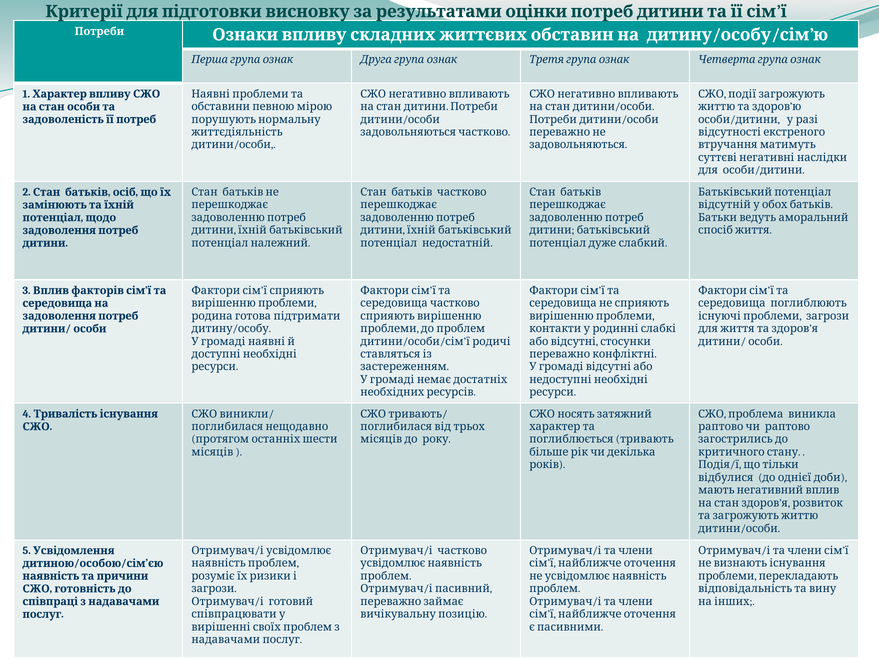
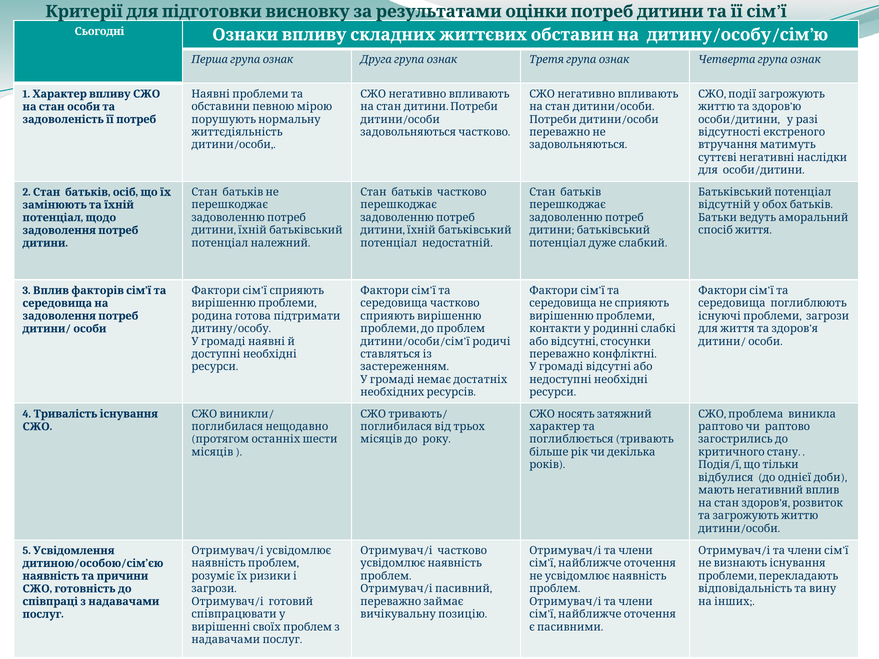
Потреби at (99, 31): Потреби -> Сьогодні
